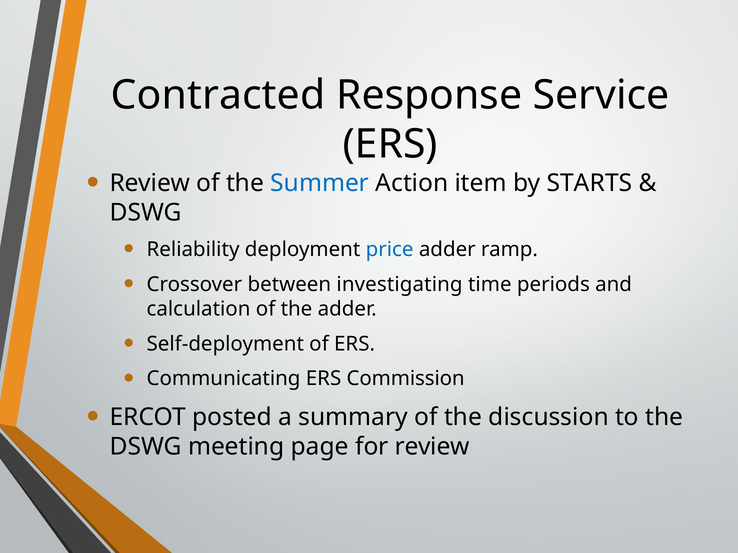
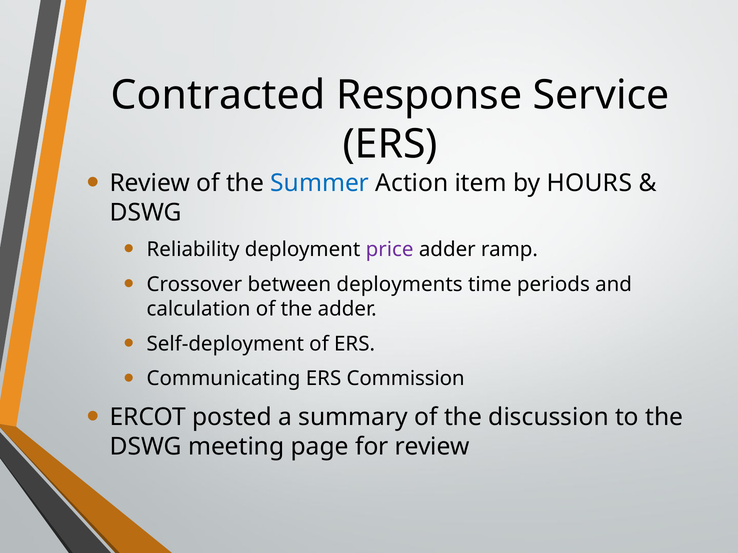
STARTS: STARTS -> HOURS
price colour: blue -> purple
investigating: investigating -> deployments
